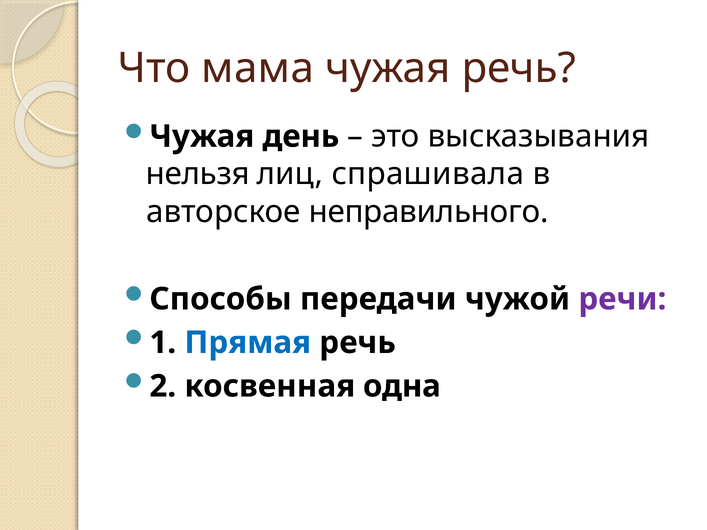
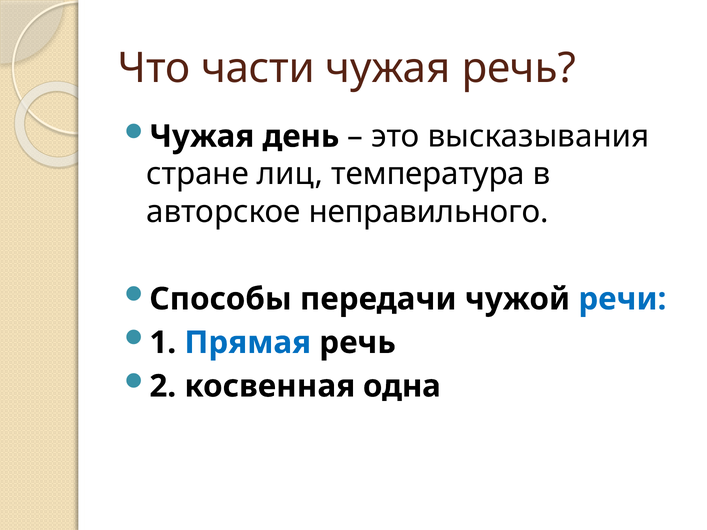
мама: мама -> части
нельзя: нельзя -> стране
спрашивала: спрашивала -> температура
речи colour: purple -> blue
